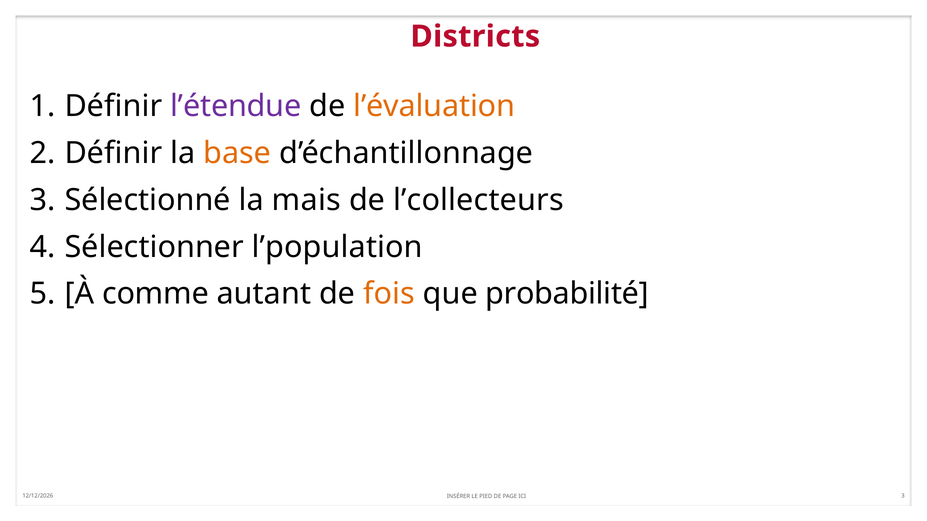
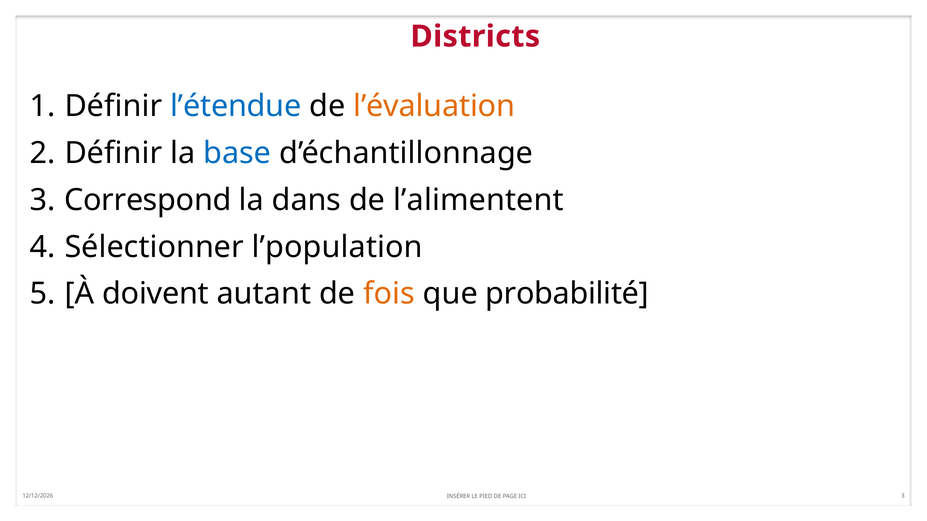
l’étendue colour: purple -> blue
base colour: orange -> blue
Sélectionné: Sélectionné -> Correspond
mais: mais -> dans
l’collecteurs: l’collecteurs -> l’alimentent
comme: comme -> doivent
